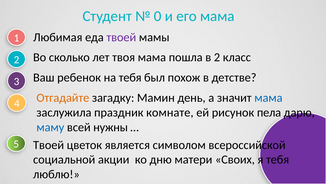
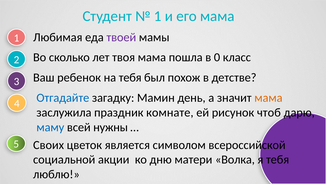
0 at (158, 16): 0 -> 1
в 2: 2 -> 0
Отгадайте colour: orange -> blue
мама at (268, 98) colour: blue -> orange
пела: пела -> чтоб
Твоей at (49, 144): Твоей -> Своих
Своих: Своих -> Волка
